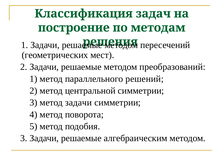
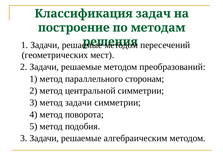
решений: решений -> сторонам
